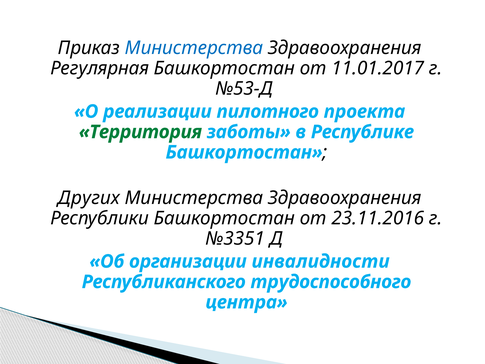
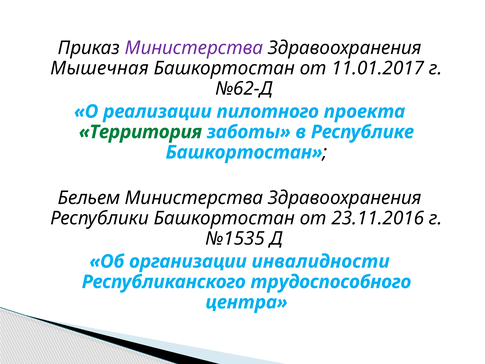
Министерства at (194, 48) colour: blue -> purple
Регулярная: Регулярная -> Мышечная
№53-Д: №53-Д -> №62-Д
Других: Других -> Бельем
№3351: №3351 -> №1535
